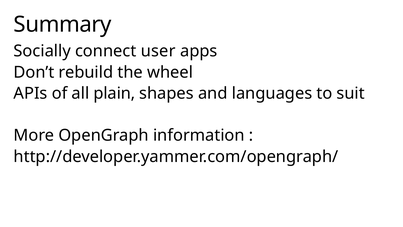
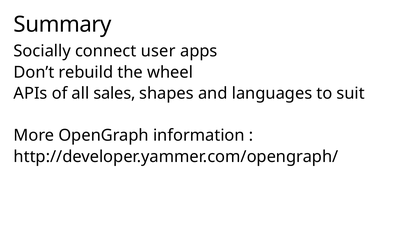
plain: plain -> sales
